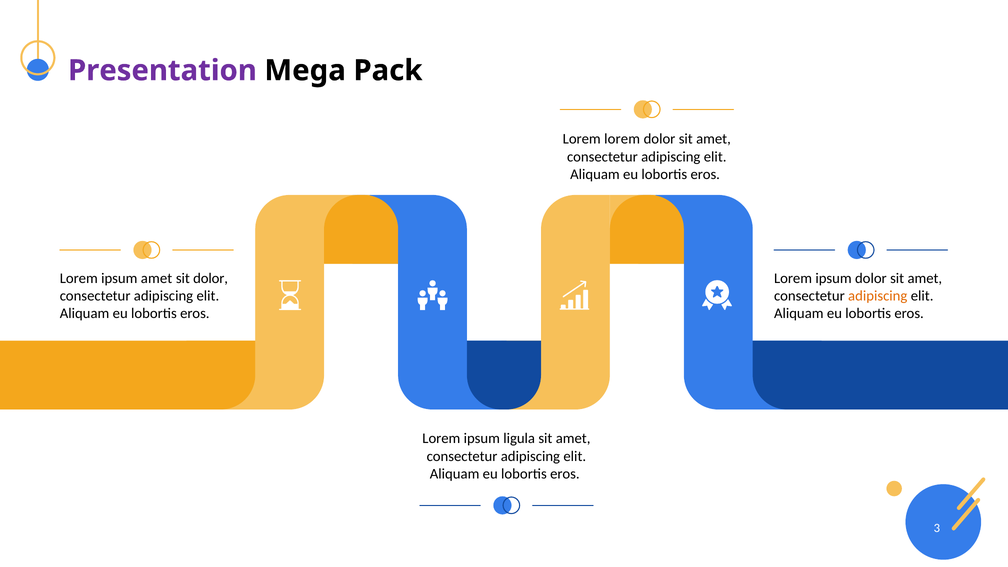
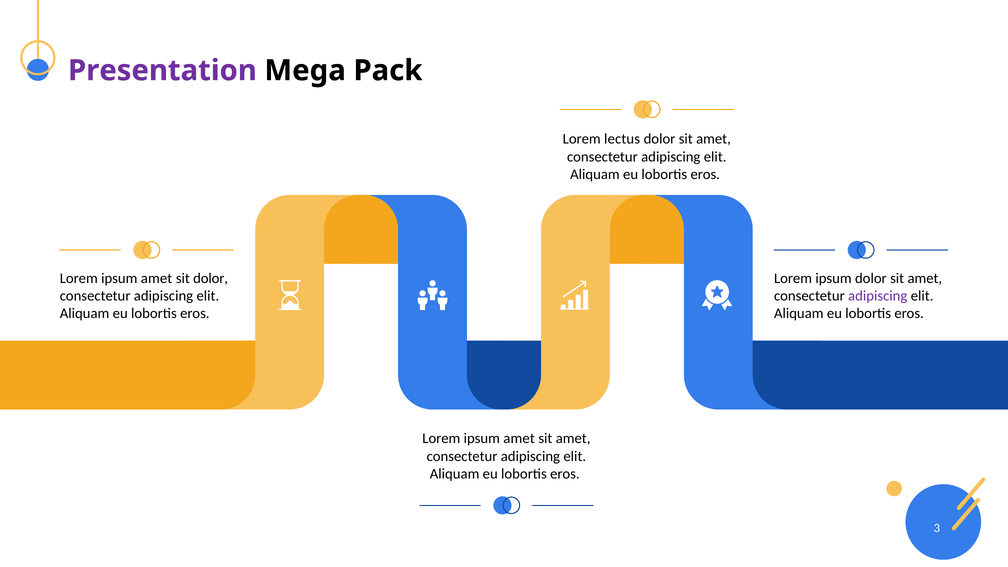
Lorem lorem: lorem -> lectus
adipiscing at (878, 296) colour: orange -> purple
ligula at (519, 439): ligula -> amet
